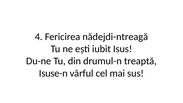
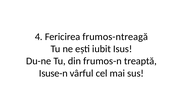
nădejdi-ntreagă: nădejdi-ntreagă -> frumos-ntreagă
drumul-n: drumul-n -> frumos-n
